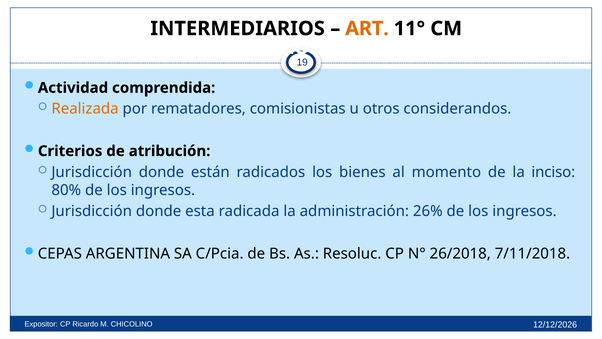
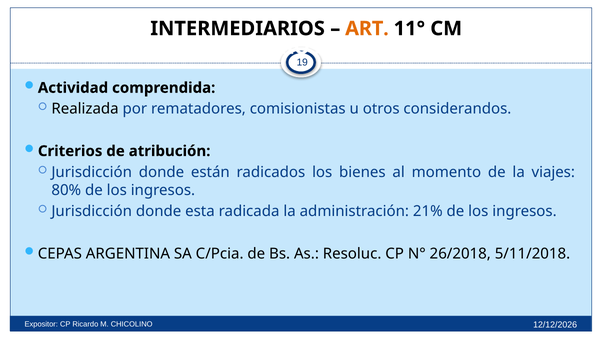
Realizada colour: orange -> black
inciso: inciso -> viajes
26%: 26% -> 21%
7/11/2018: 7/11/2018 -> 5/11/2018
